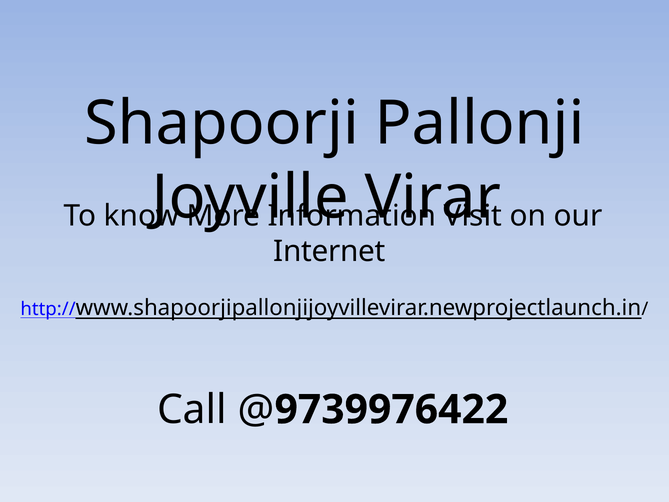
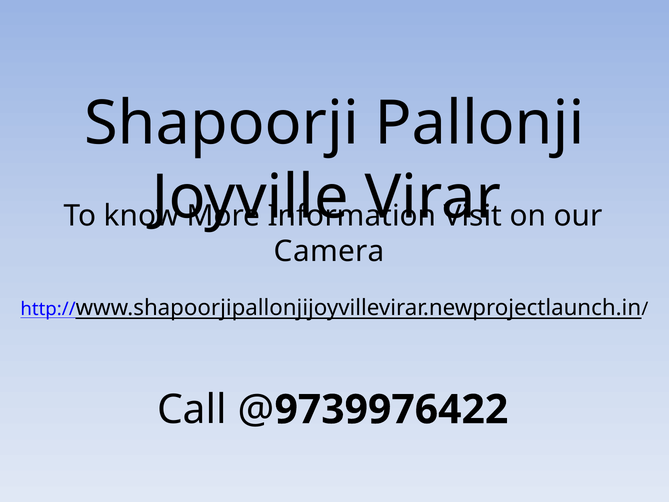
Internet: Internet -> Camera
